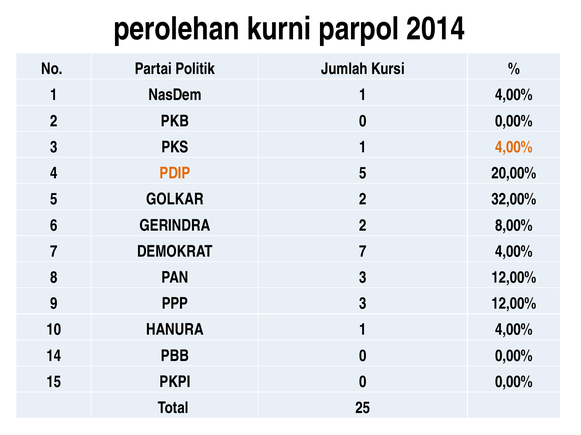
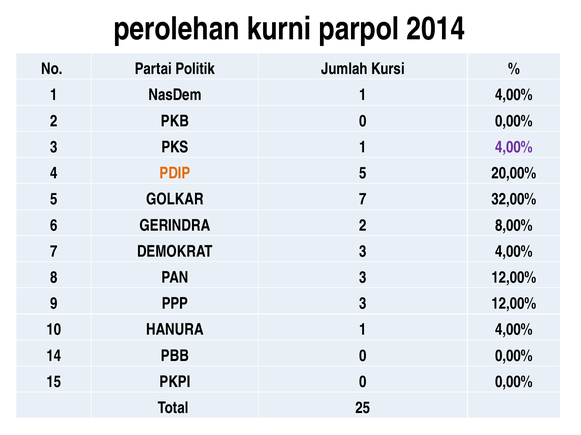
4,00% at (514, 147) colour: orange -> purple
GOLKAR 2: 2 -> 7
DEMOKRAT 7: 7 -> 3
